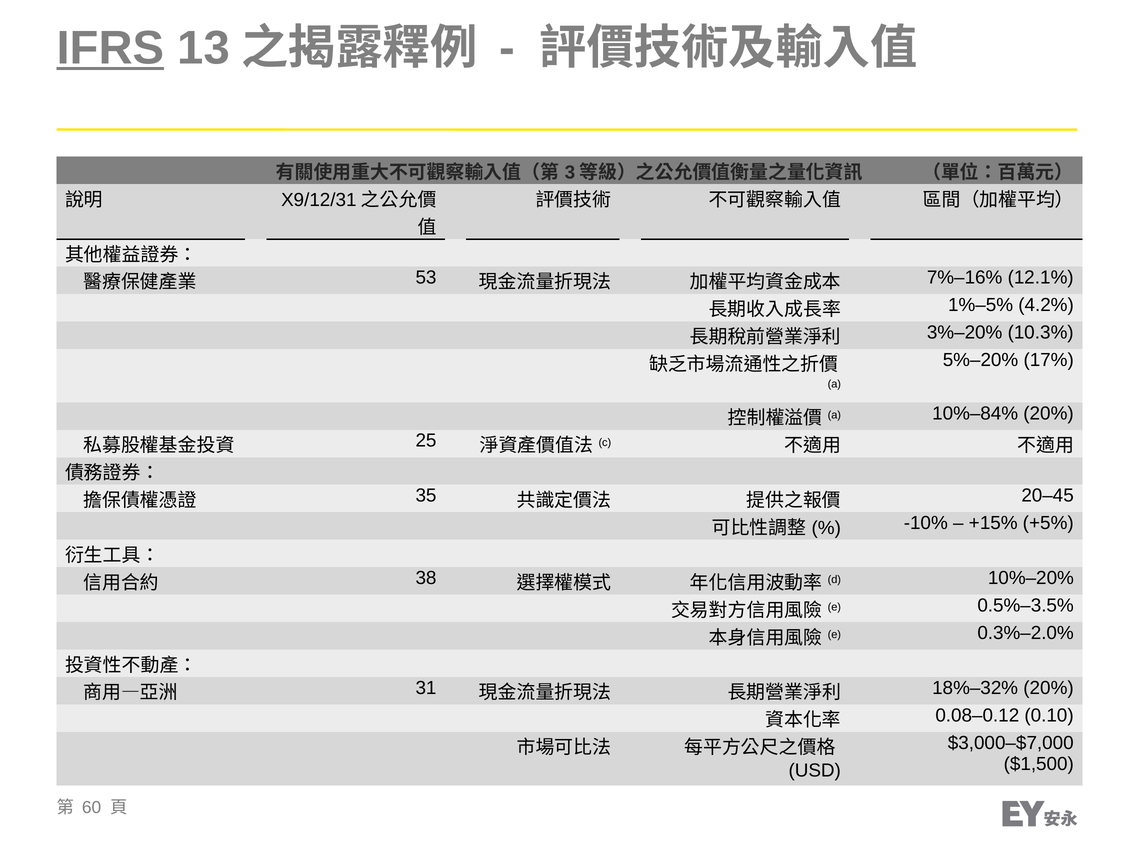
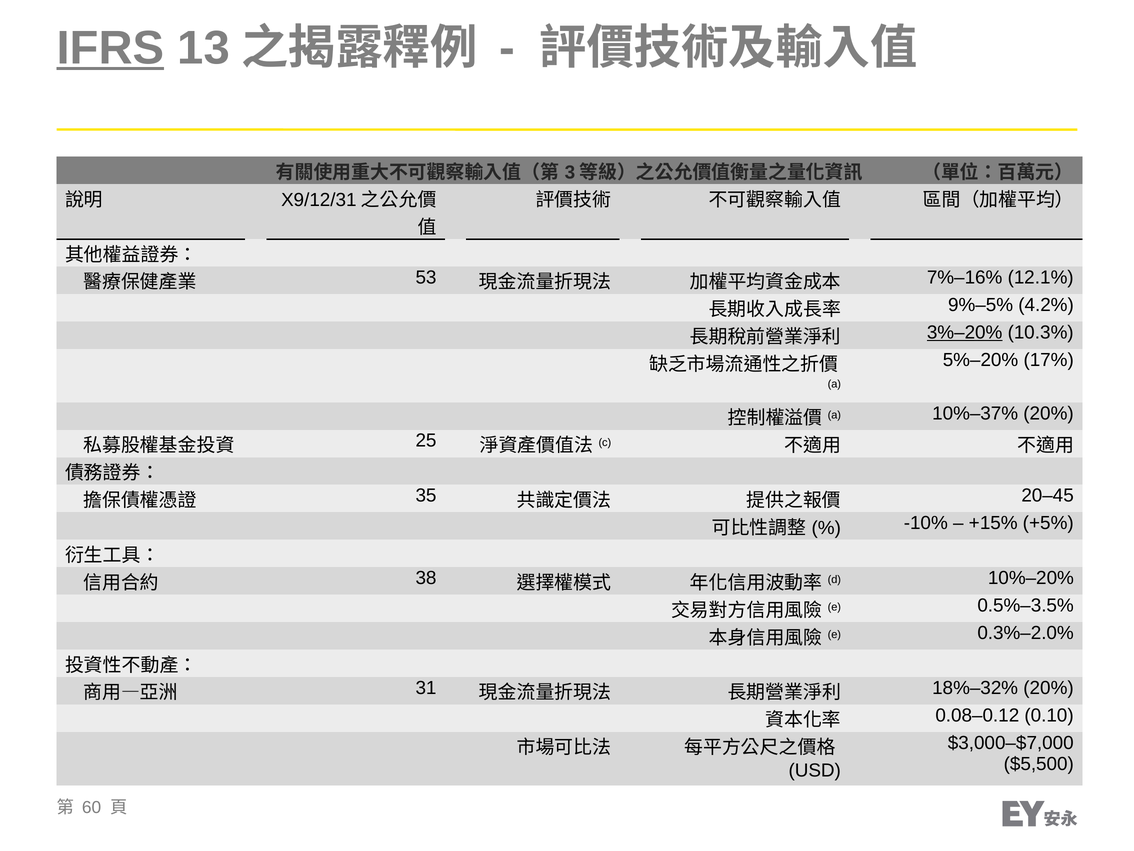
1%–5%: 1%–5% -> 9%–5%
3%–20% underline: none -> present
10%–84%: 10%–84% -> 10%–37%
$1,500: $1,500 -> $5,500
